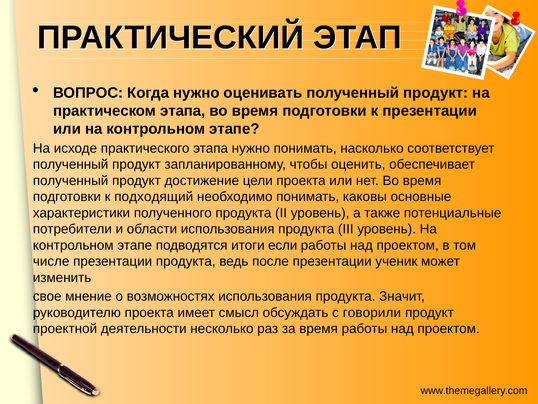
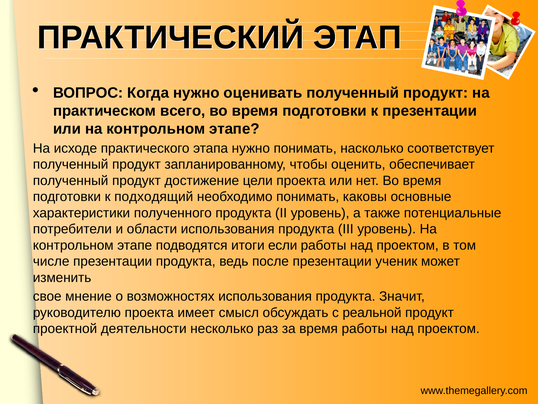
практическом этапа: этапа -> всего
говорили: говорили -> реальной
